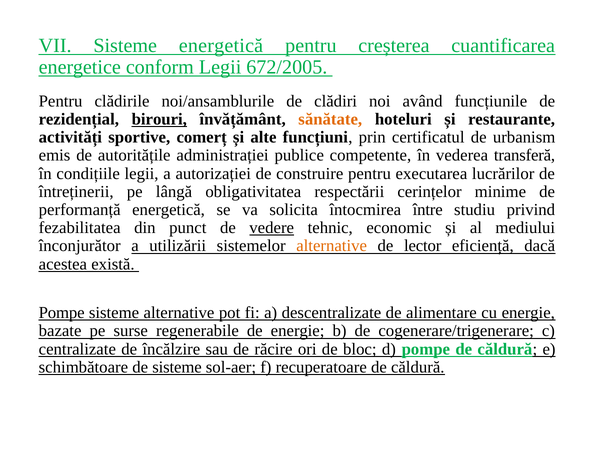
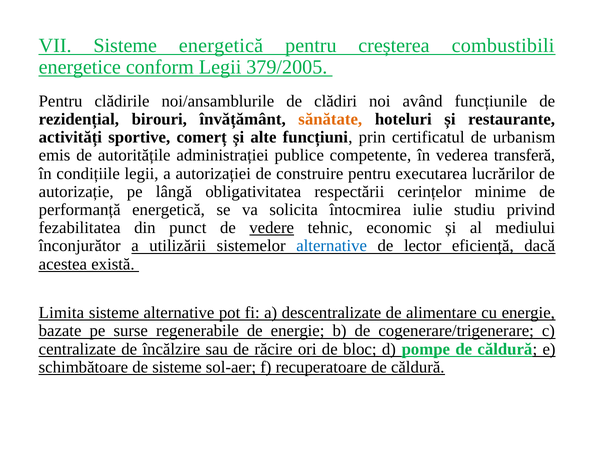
cuantificarea: cuantificarea -> combustibili
672/2005: 672/2005 -> 379/2005
birouri underline: present -> none
întreținerii: întreținerii -> autorizație
între: între -> iulie
alternative at (332, 246) colour: orange -> blue
Pompe at (62, 313): Pompe -> Limita
